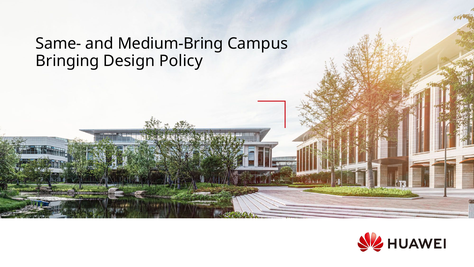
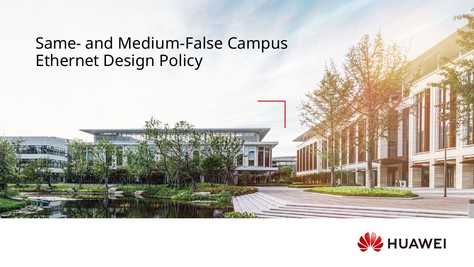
Medium-Bring: Medium-Bring -> Medium-False
Bringing: Bringing -> Ethernet
